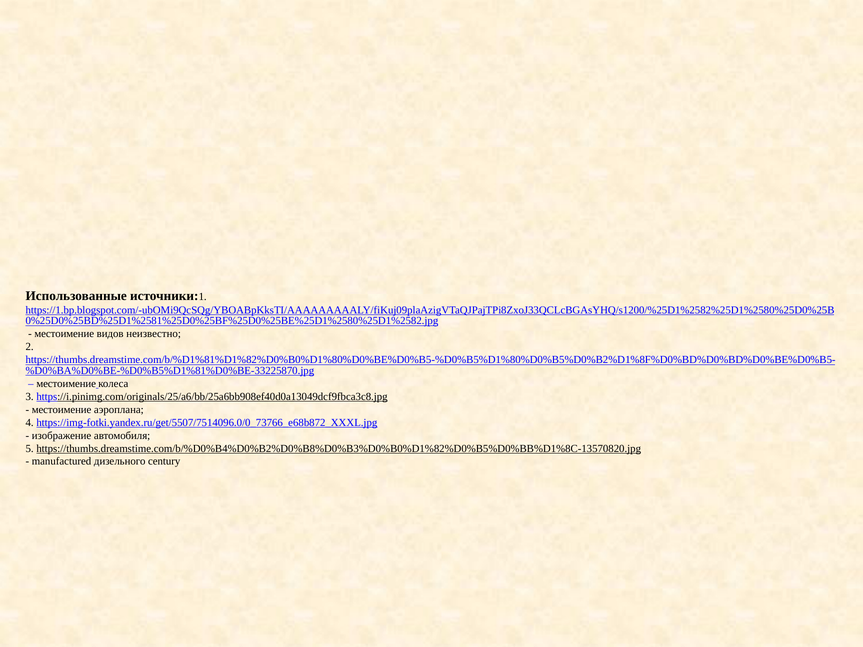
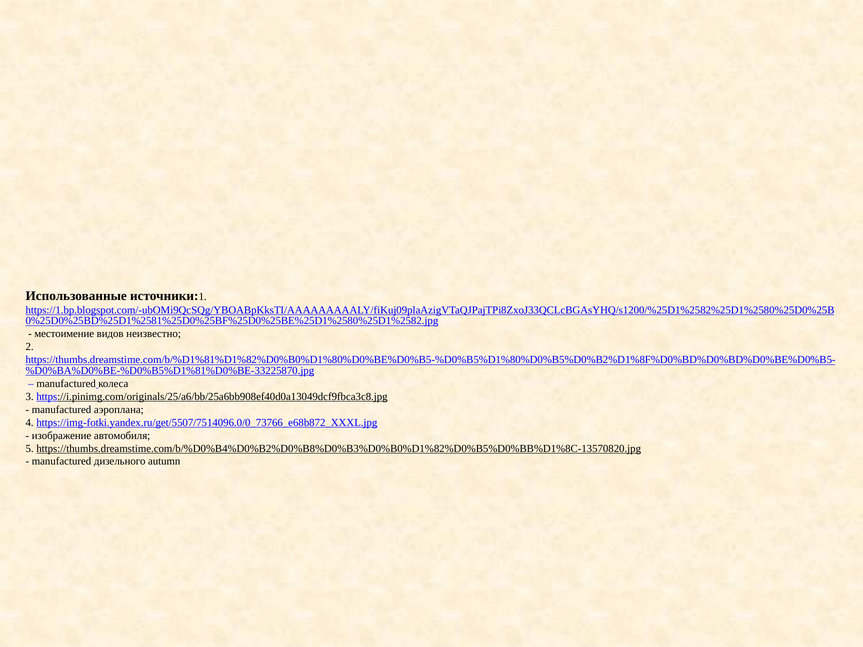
местоимение at (66, 384): местоимение -> manufactured
местоимение at (62, 410): местоимение -> manufactured
century: century -> autumn
